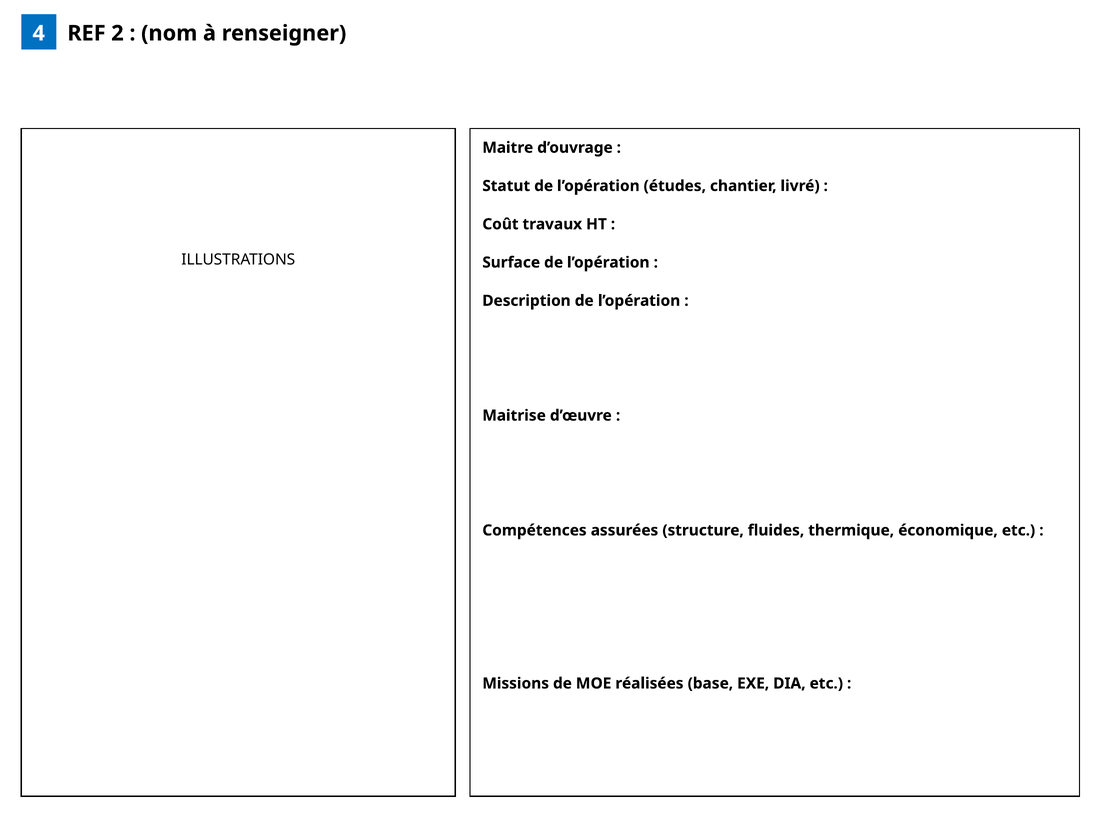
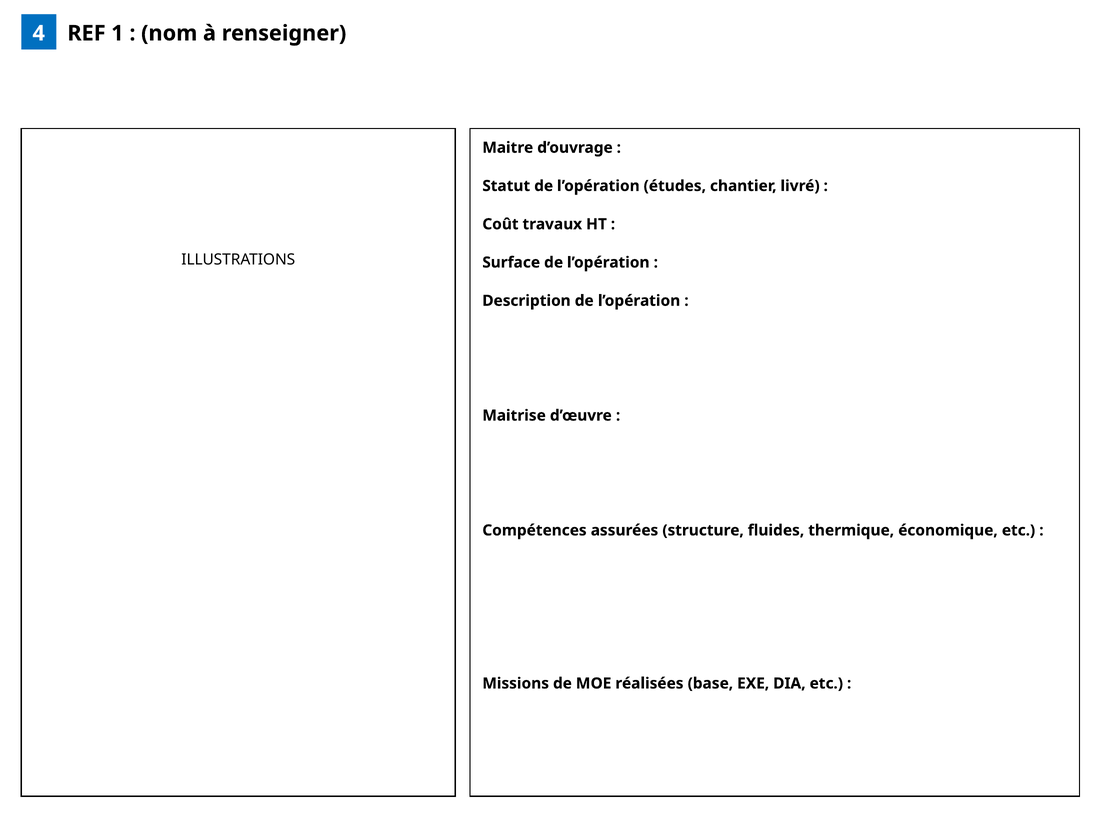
2: 2 -> 1
